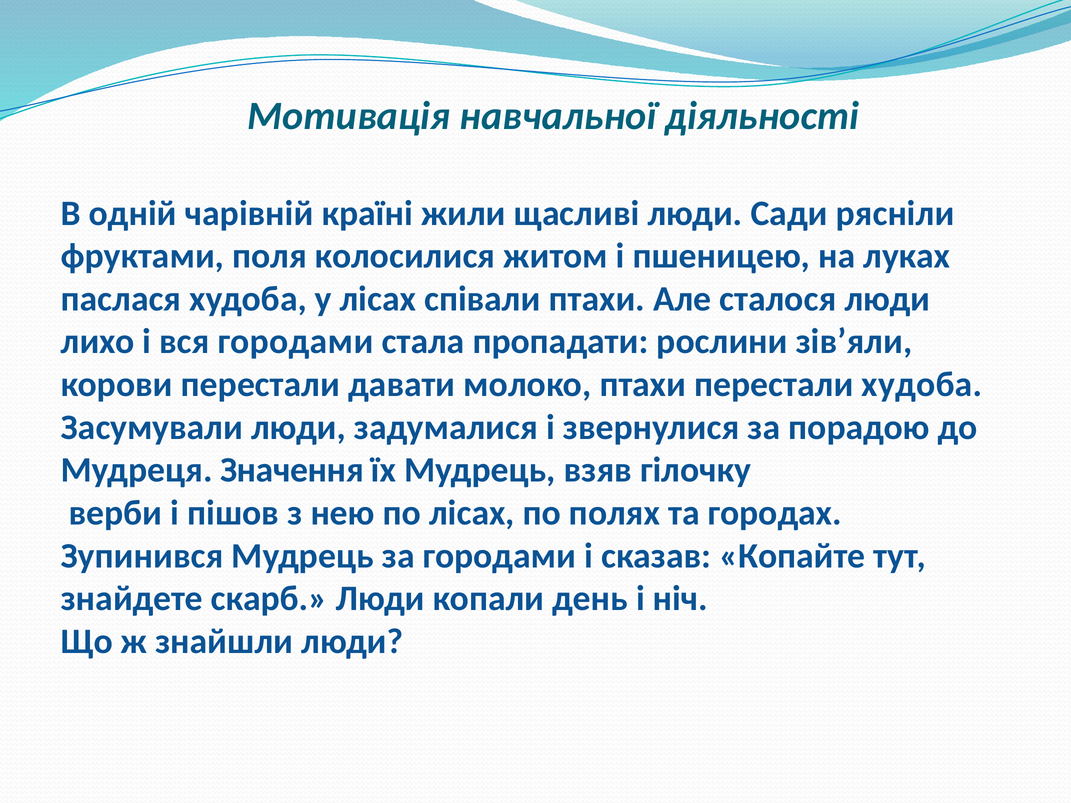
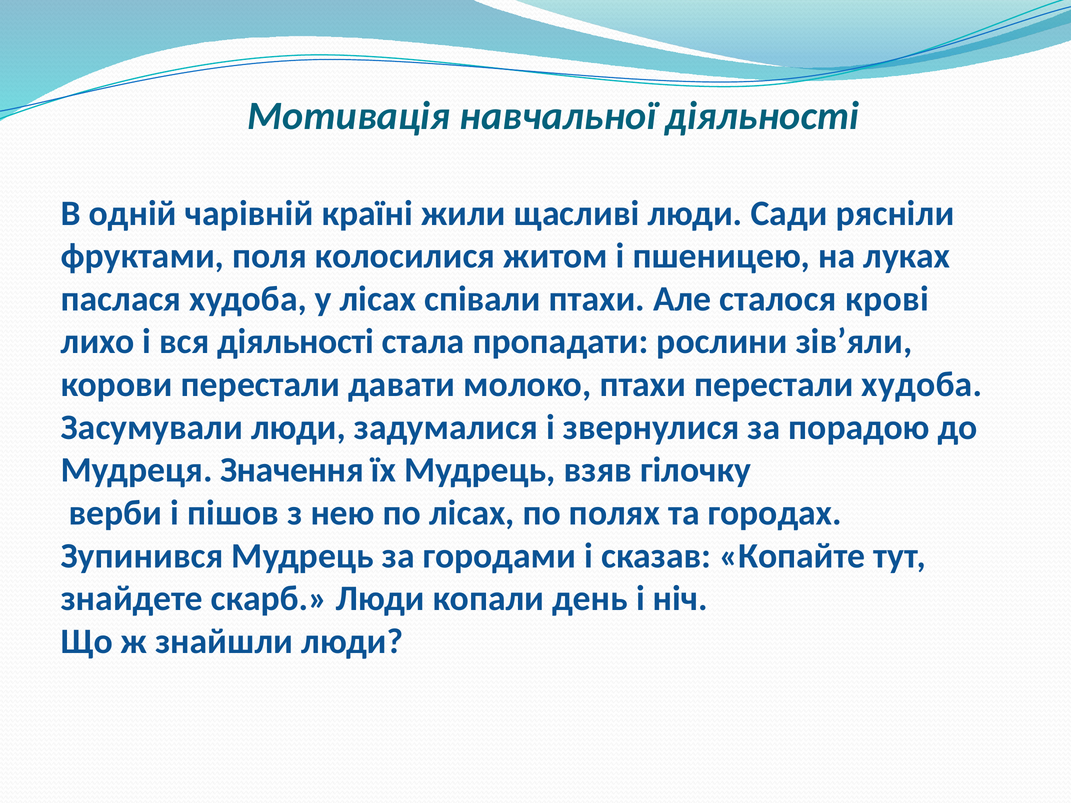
сталося люди: люди -> крові
вся городами: городами -> діяльності
